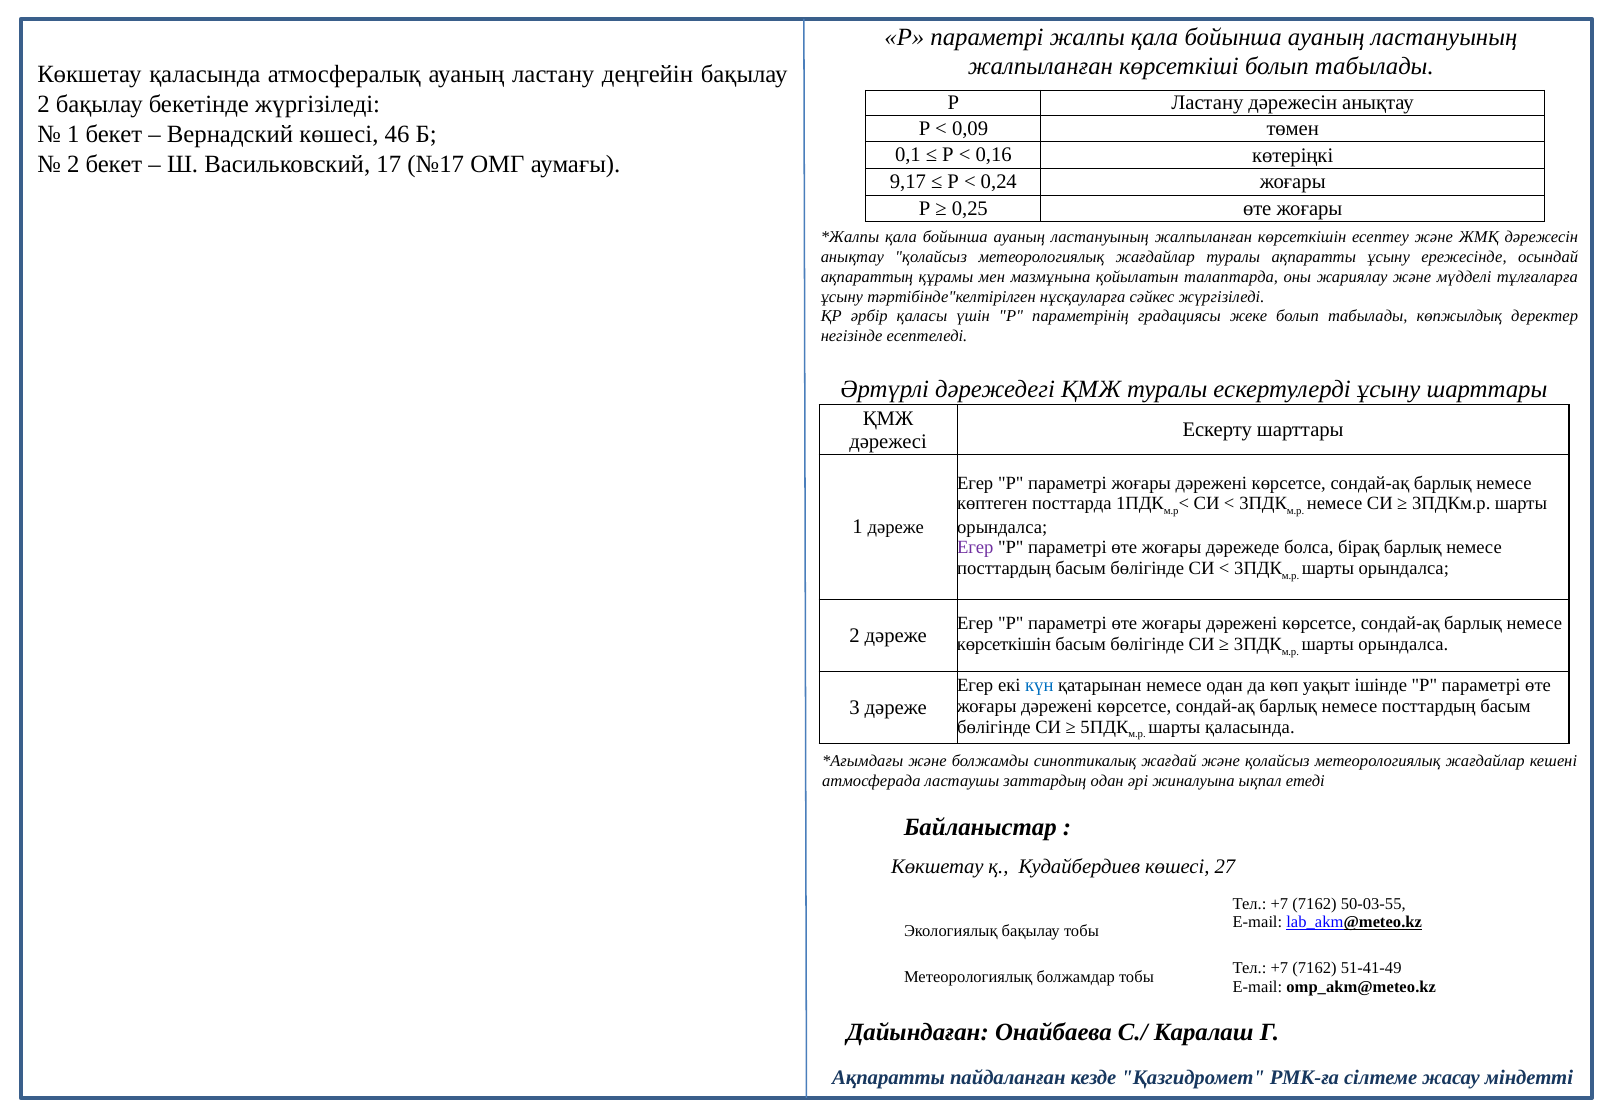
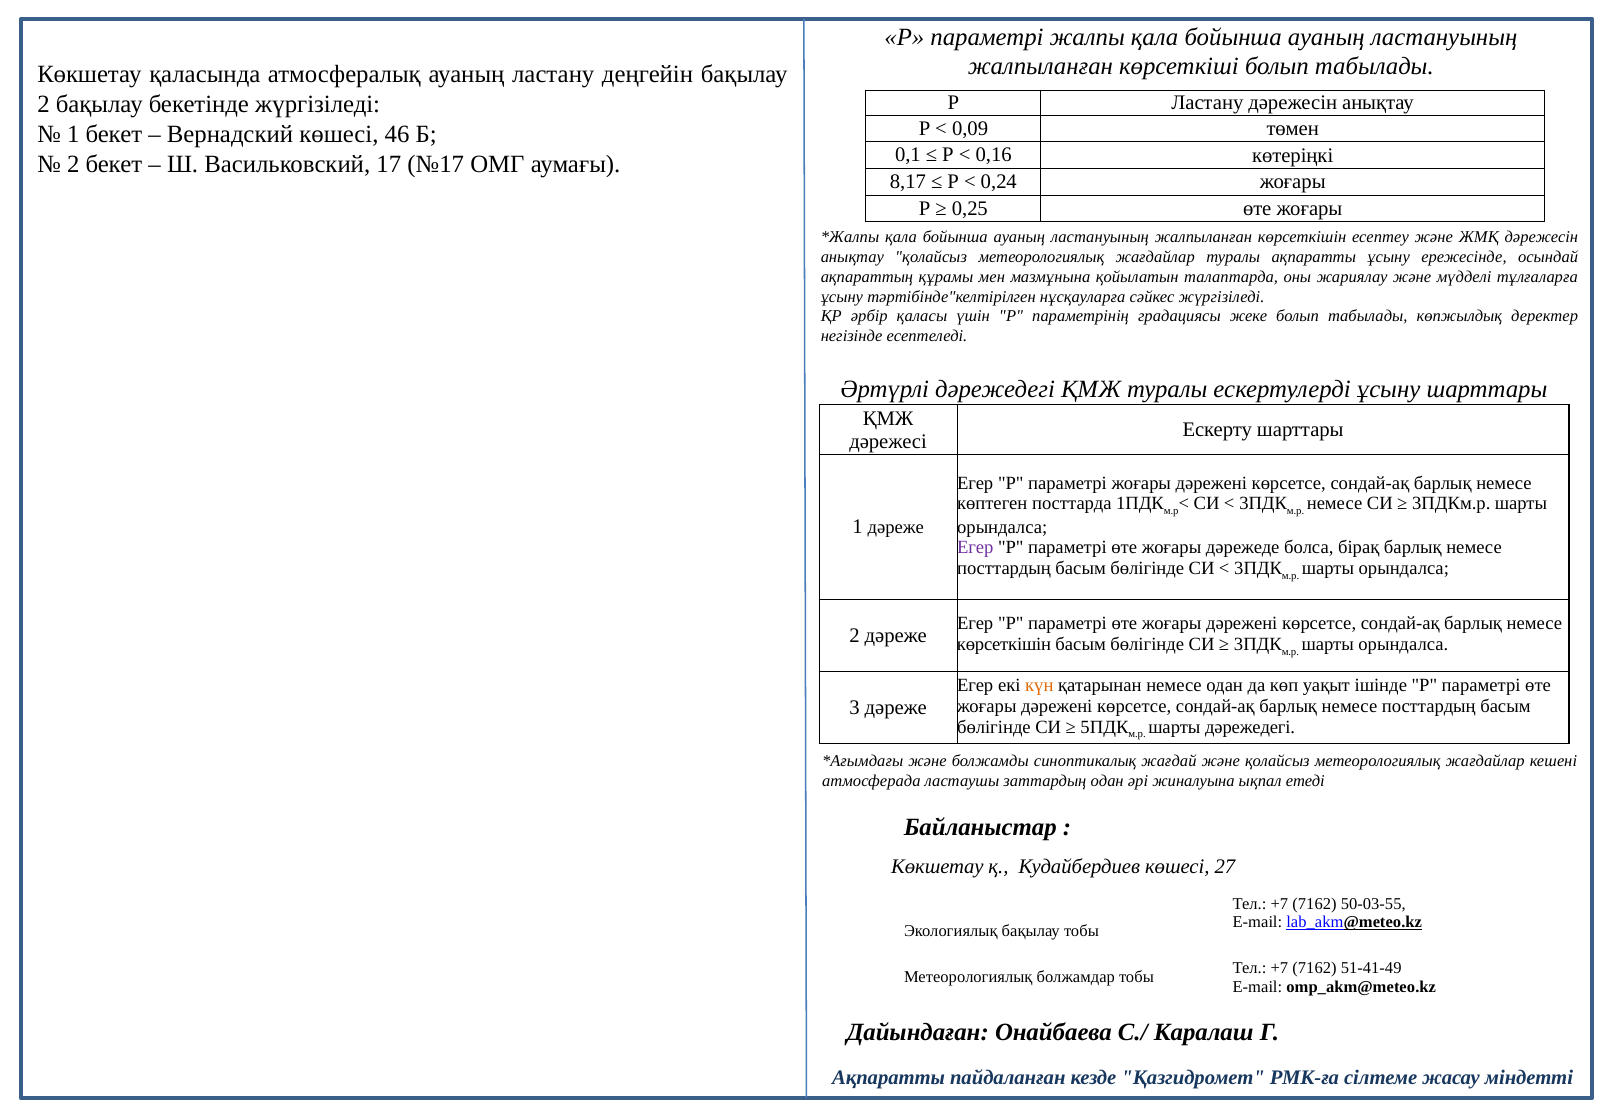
9,17: 9,17 -> 8,17
күн colour: blue -> orange
шарты қаласында: қаласында -> дәрежедегі
